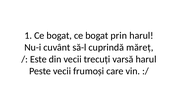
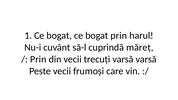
Este at (38, 59): Este -> Prin
varsă harul: harul -> varsă
